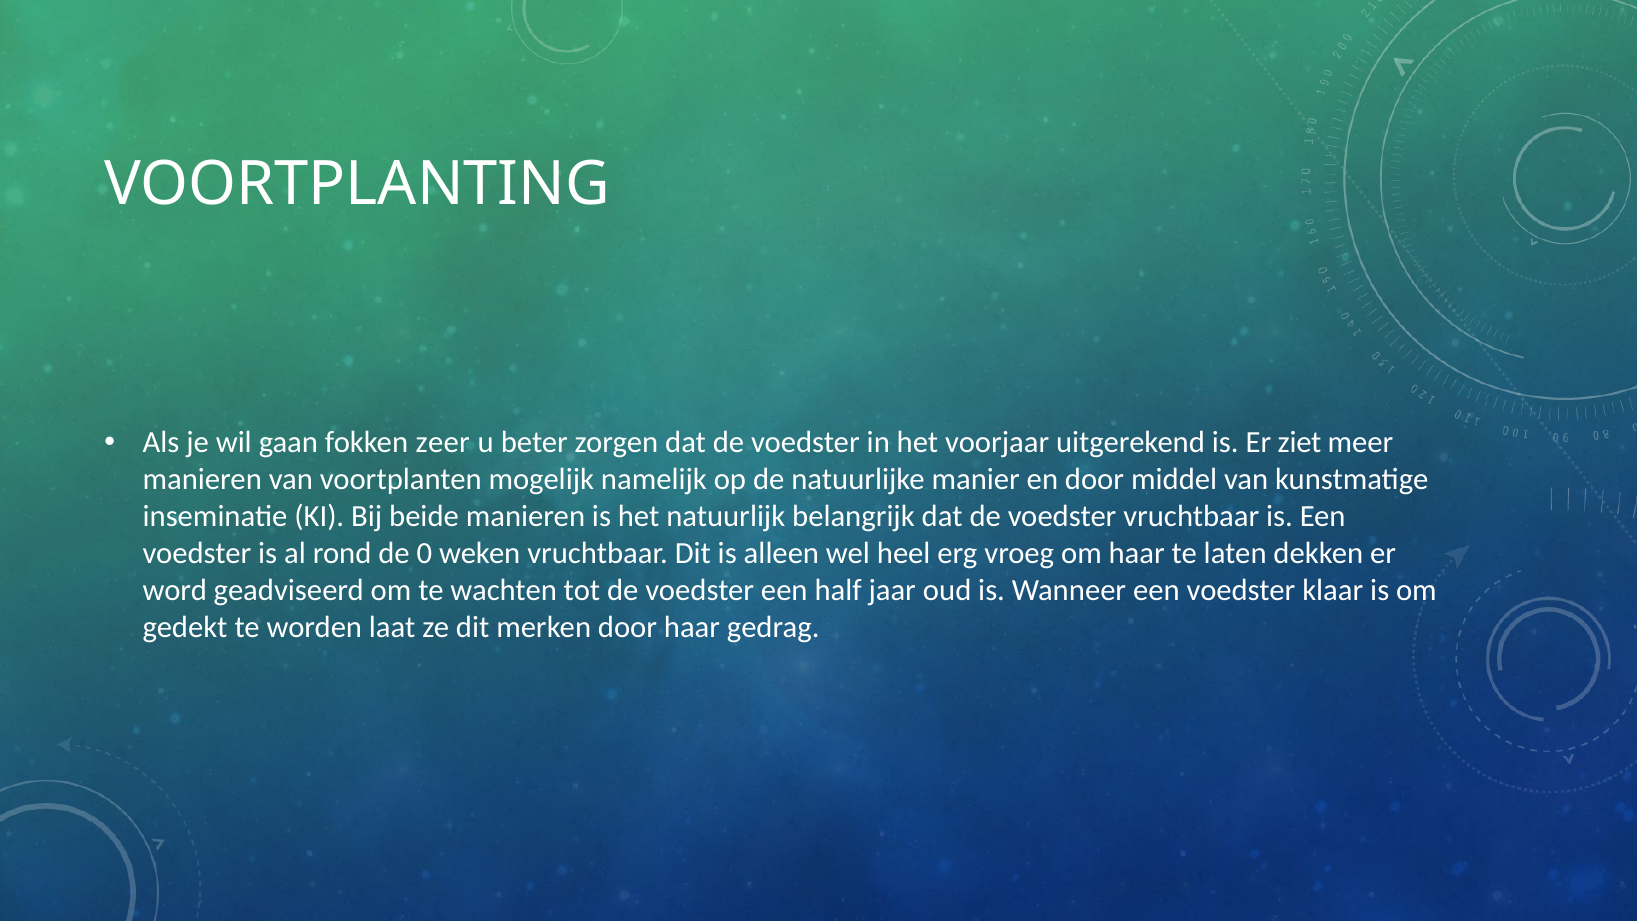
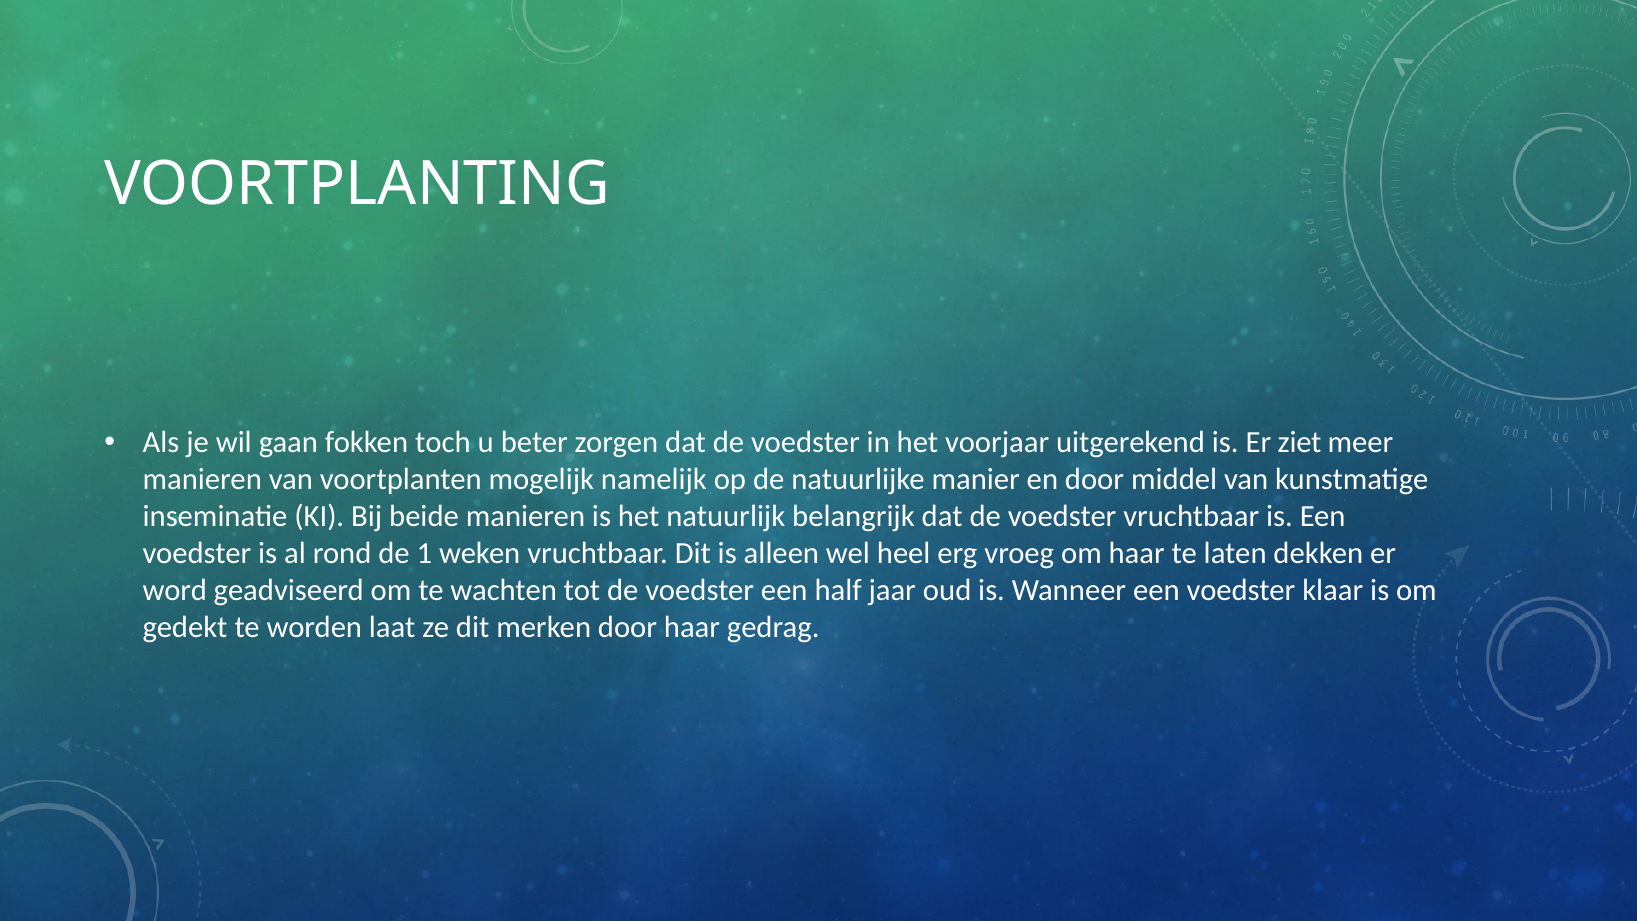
zeer: zeer -> toch
0: 0 -> 1
